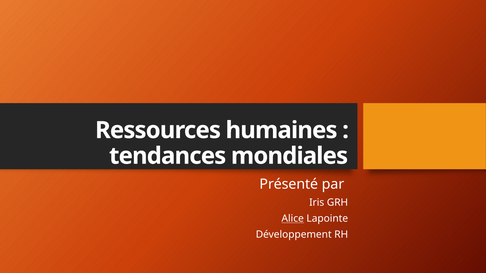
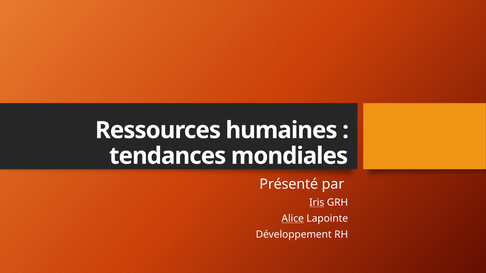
Iris underline: none -> present
